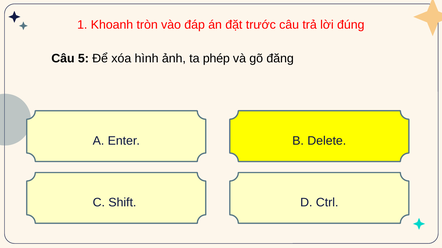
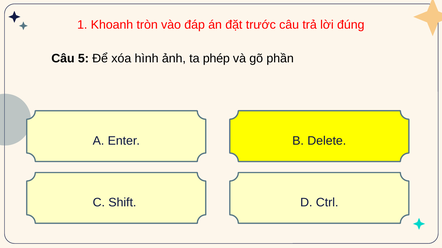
đăng: đăng -> phần
